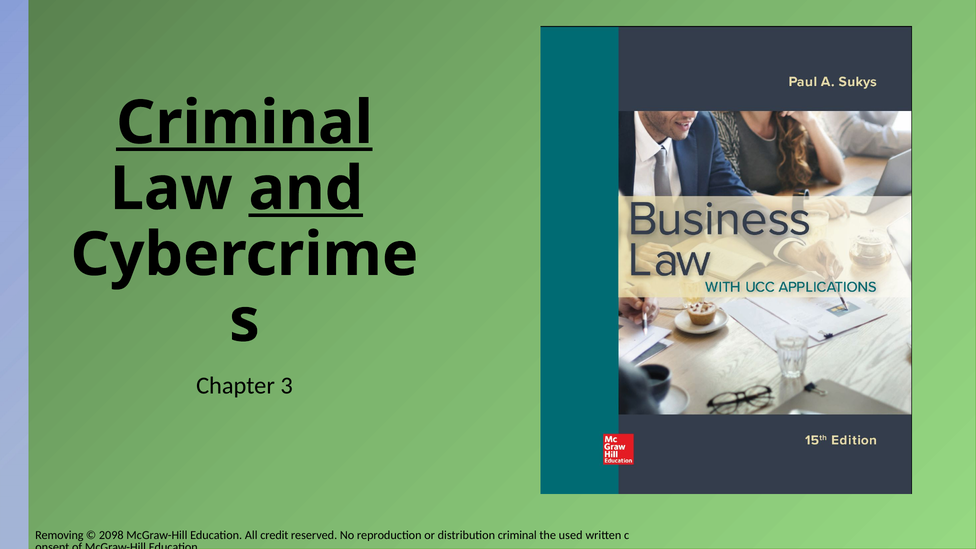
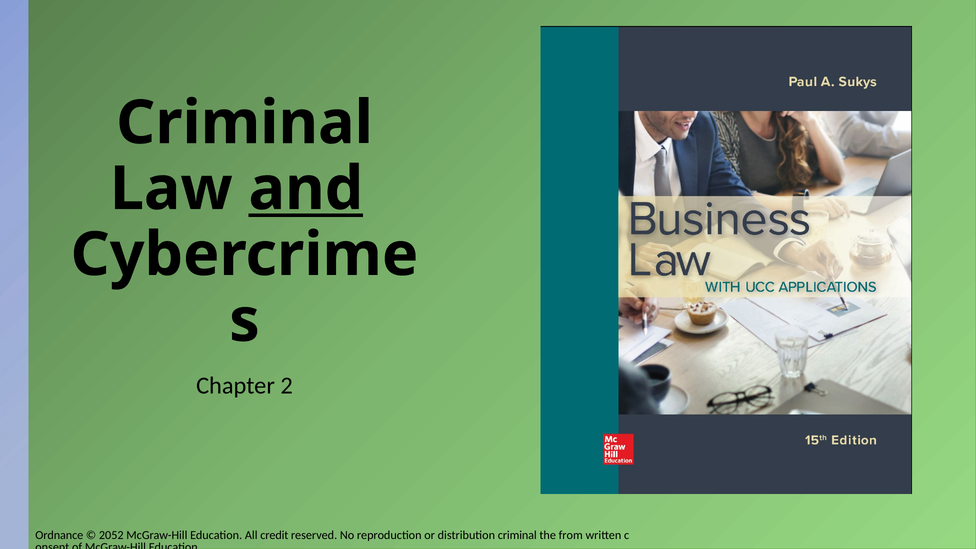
Criminal at (244, 123) underline: present -> none
3: 3 -> 2
Removing: Removing -> Ordnance
2098: 2098 -> 2052
used: used -> from
